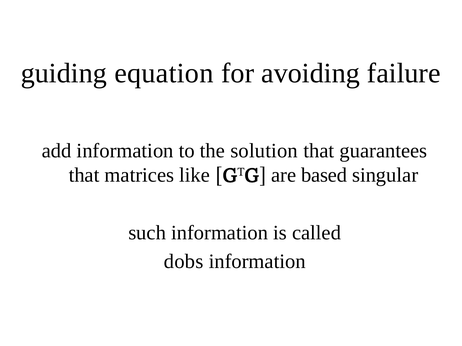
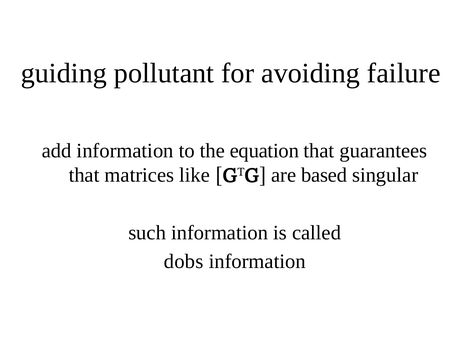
equation: equation -> pollutant
solution: solution -> equation
